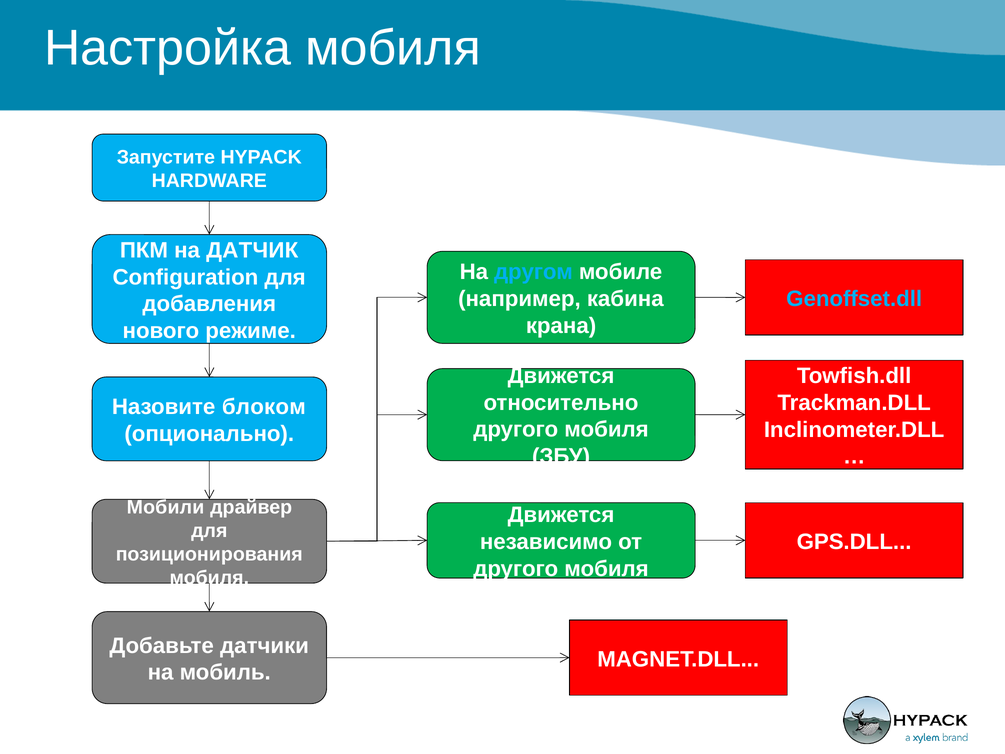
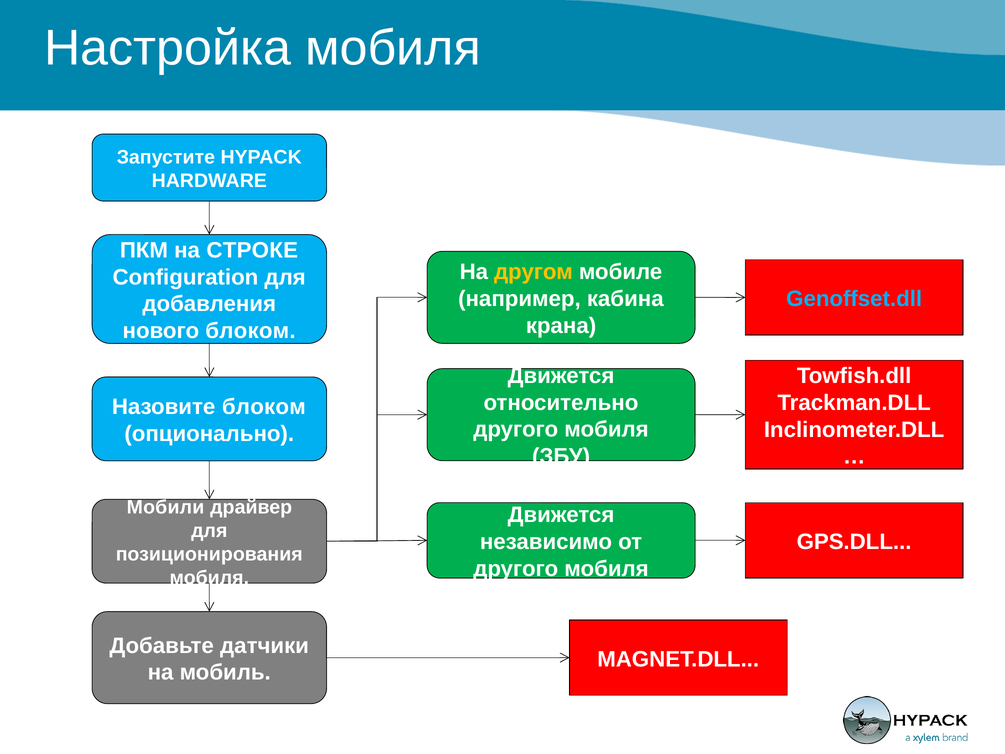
ДАТЧИК: ДАТЧИК -> СТРОКЕ
другом colour: light blue -> yellow
нового режиме: режиме -> блоком
